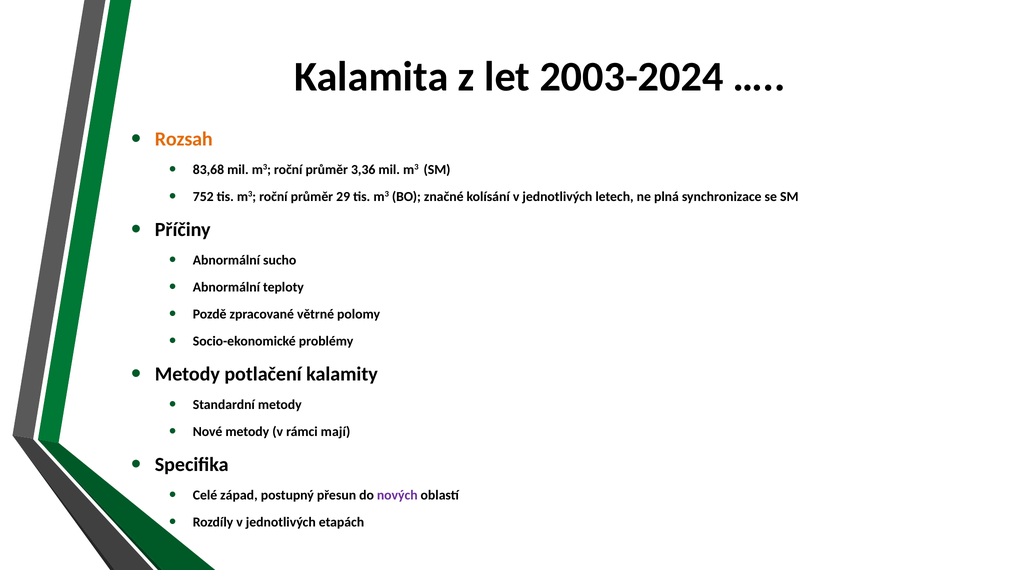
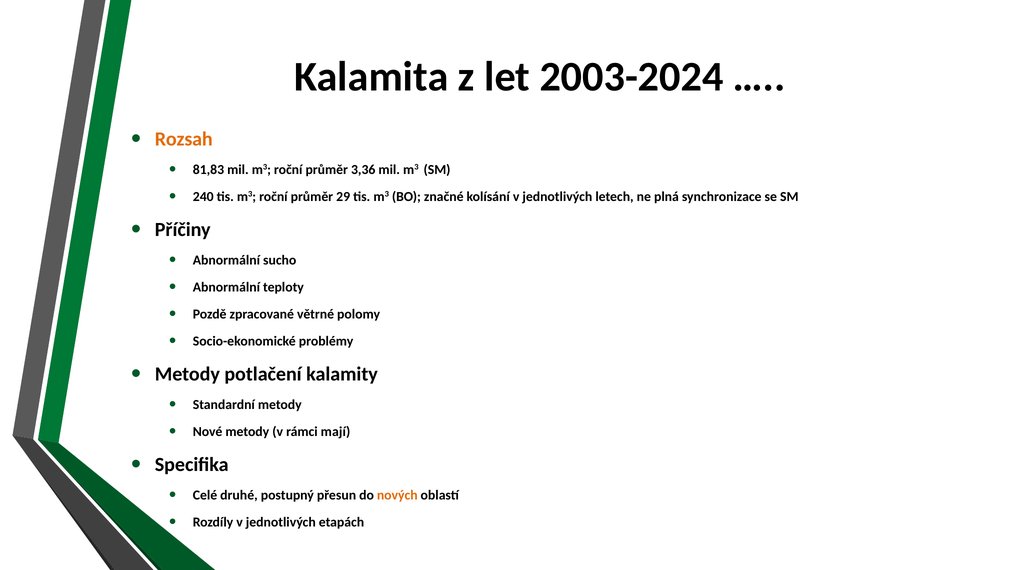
83,68: 83,68 -> 81,83
752: 752 -> 240
západ: západ -> druhé
nových colour: purple -> orange
